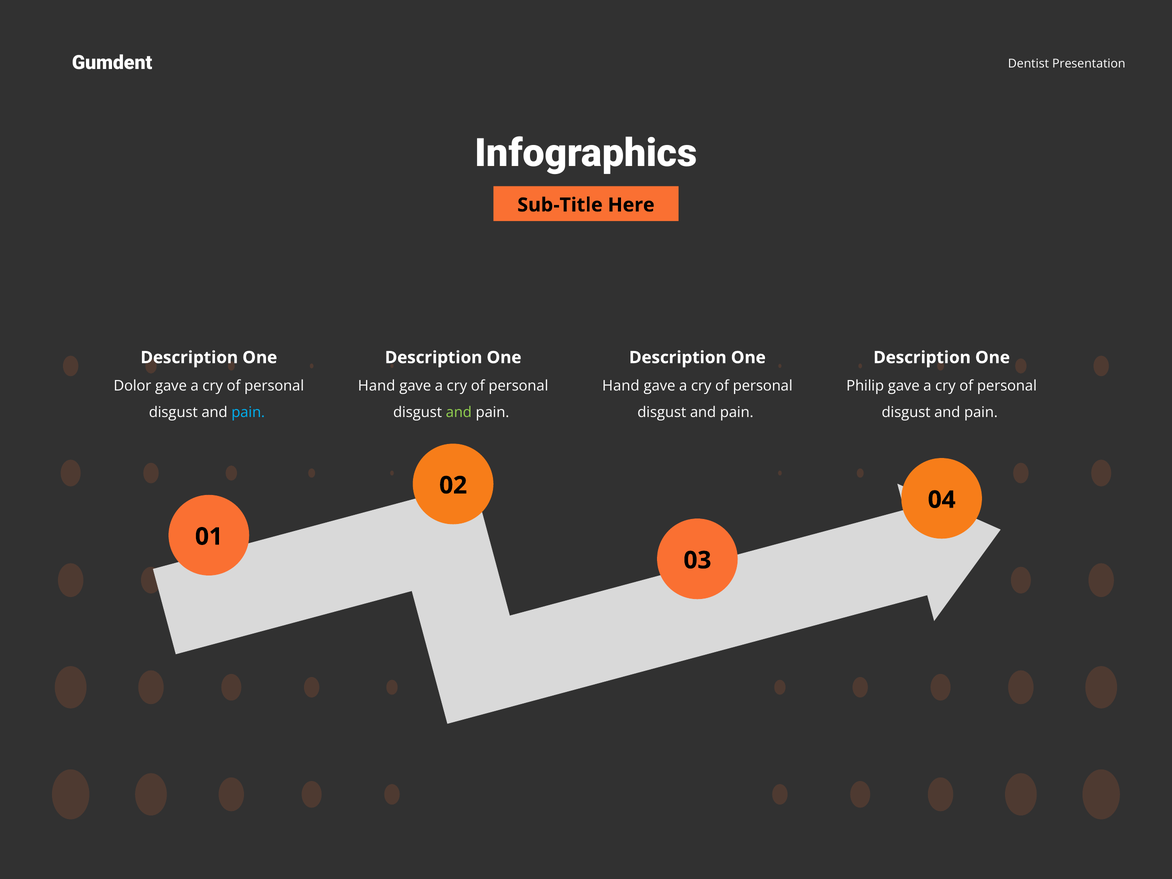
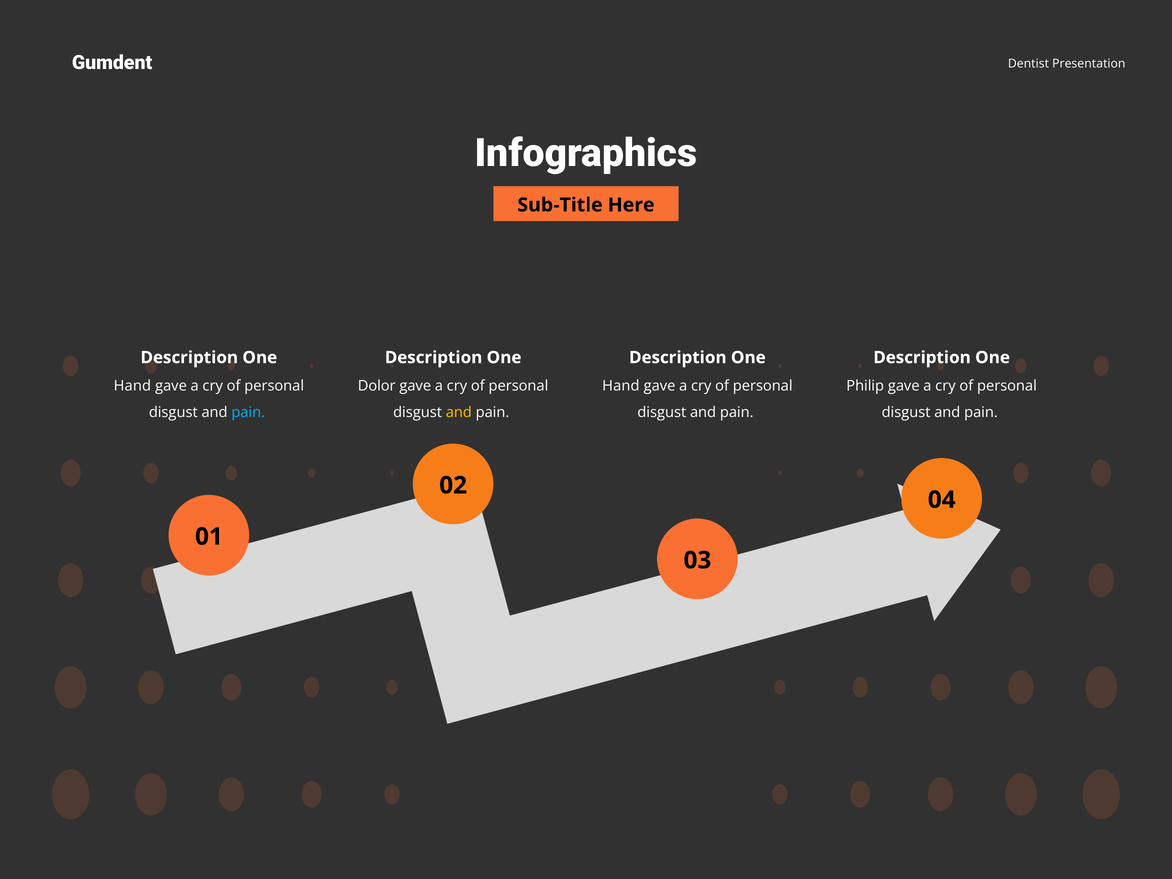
Dolor at (132, 386): Dolor -> Hand
Hand at (377, 386): Hand -> Dolor
and at (459, 412) colour: light green -> yellow
